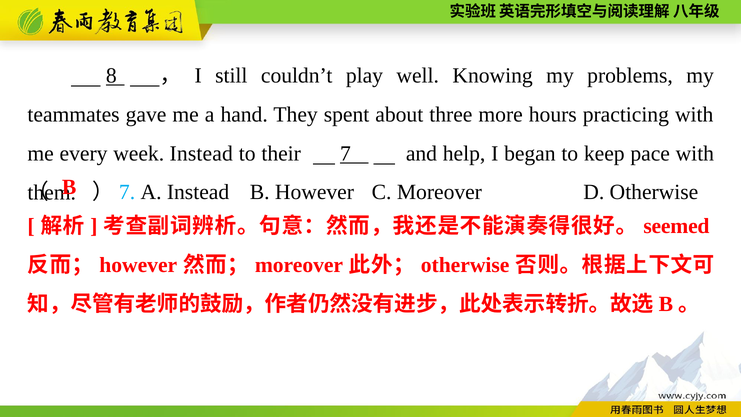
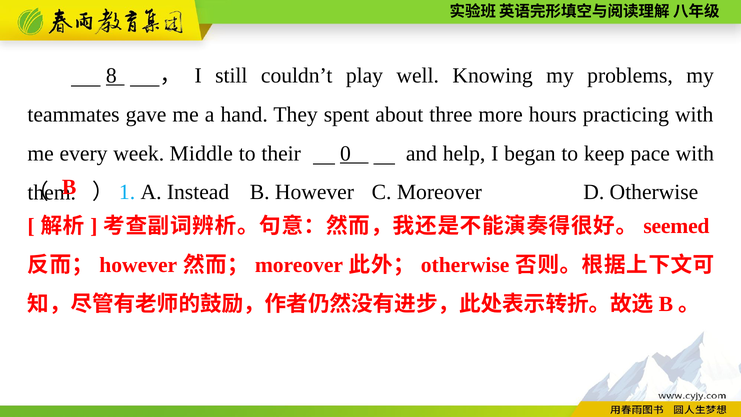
week Instead: Instead -> Middle
their 7: 7 -> 0
7 at (127, 192): 7 -> 1
